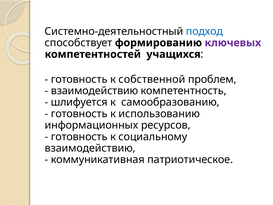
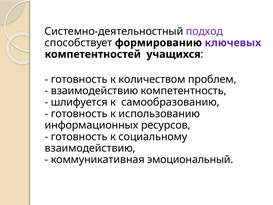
подход colour: blue -> purple
собственной: собственной -> количеством
патриотическое: патриотическое -> эмоциональный
